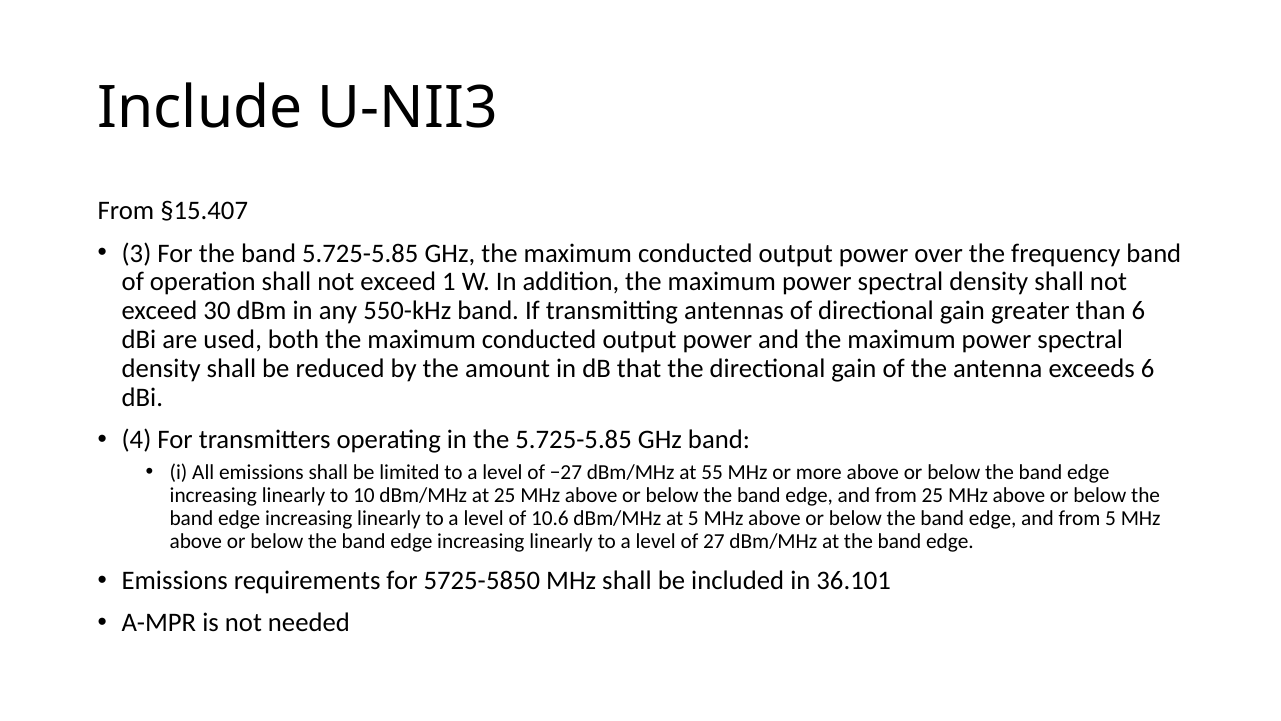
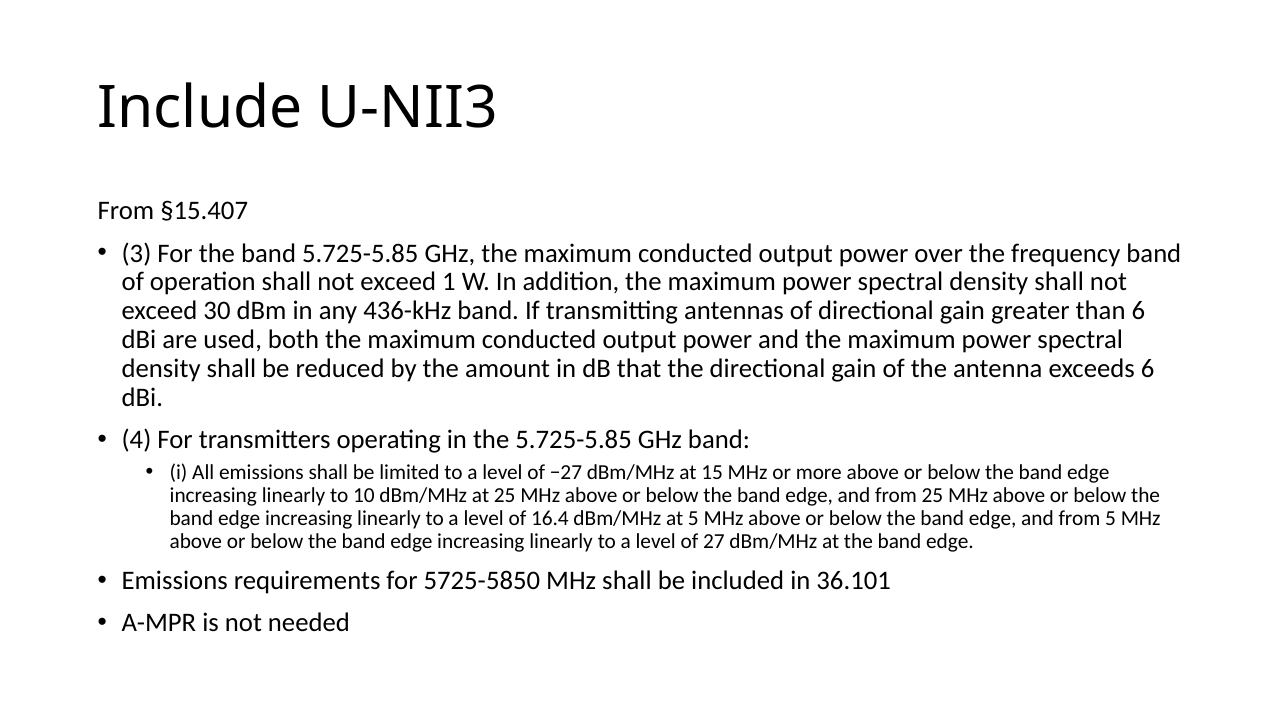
550-kHz: 550-kHz -> 436-kHz
55: 55 -> 15
10.6: 10.6 -> 16.4
